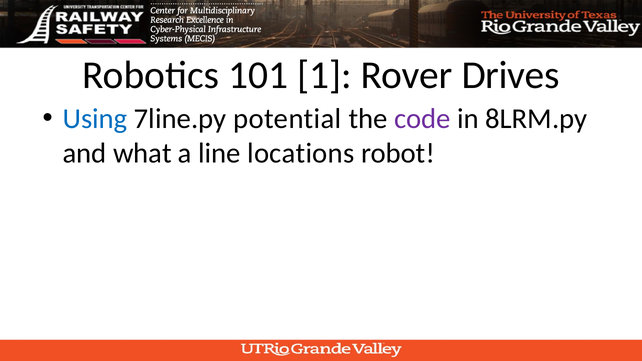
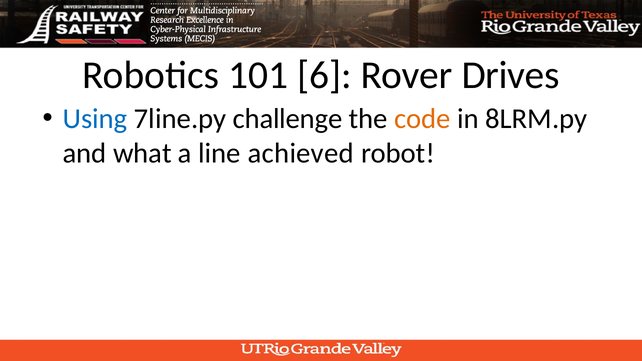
1: 1 -> 6
potential: potential -> challenge
code colour: purple -> orange
locations: locations -> achieved
